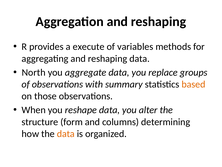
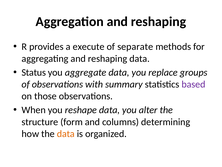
variables: variables -> separate
North: North -> Status
based colour: orange -> purple
